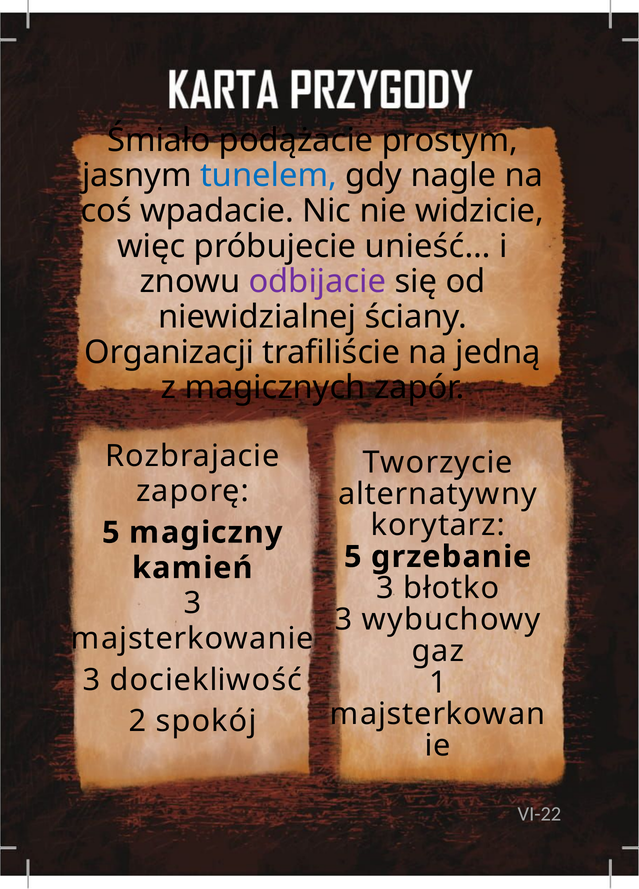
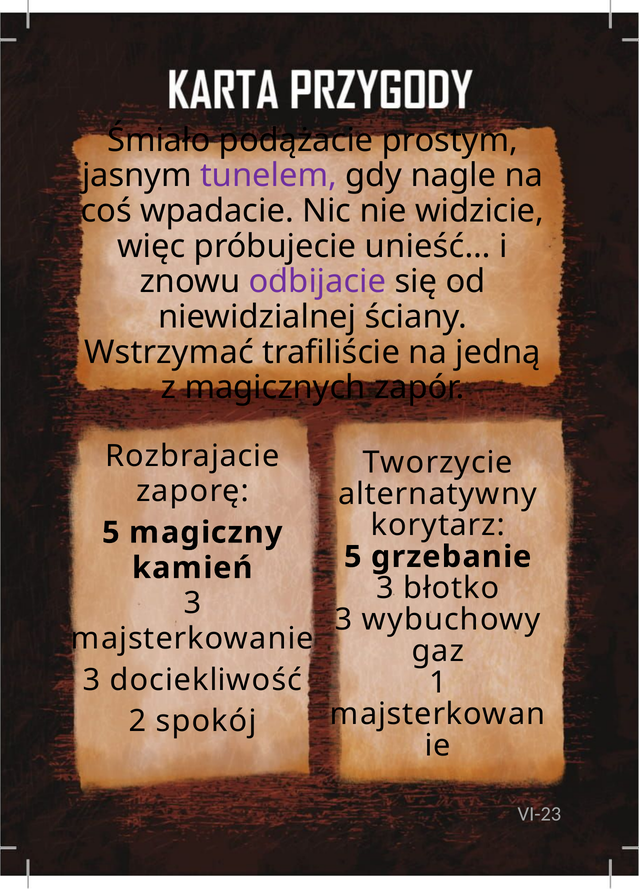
tunelem colour: blue -> purple
Organizacji: Organizacji -> Wstrzymać
VI-22: VI-22 -> VI-23
